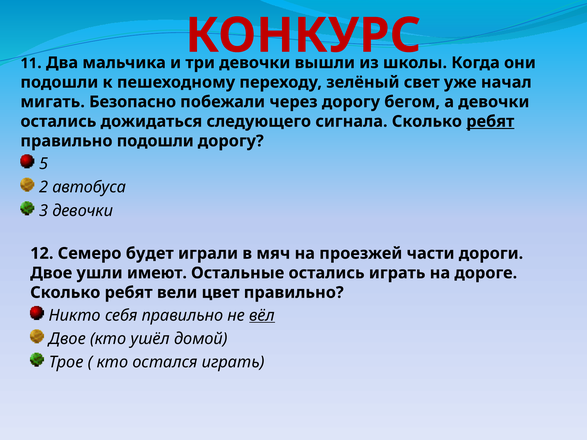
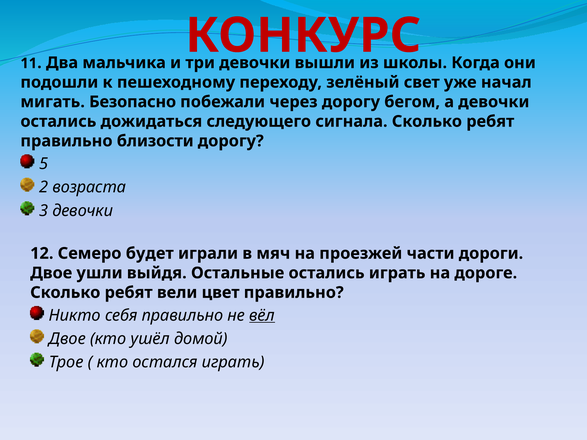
ребят at (490, 121) underline: present -> none
правильно подошли: подошли -> близости
автобуса: автобуса -> возраста
имеют: имеют -> выйдя
